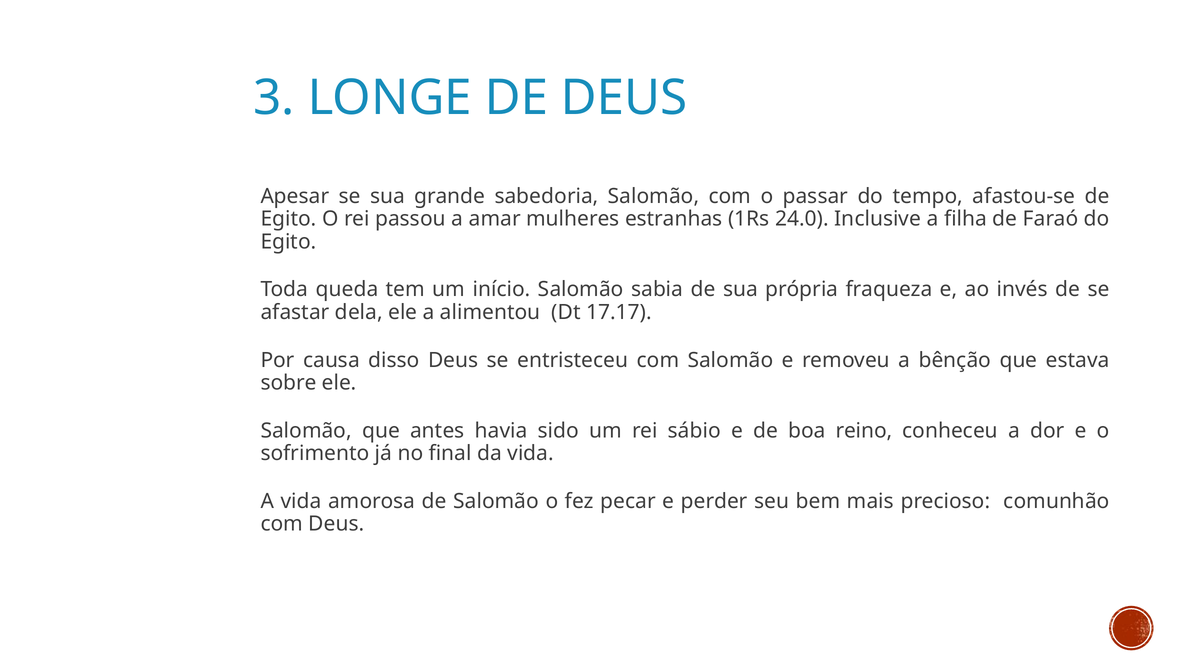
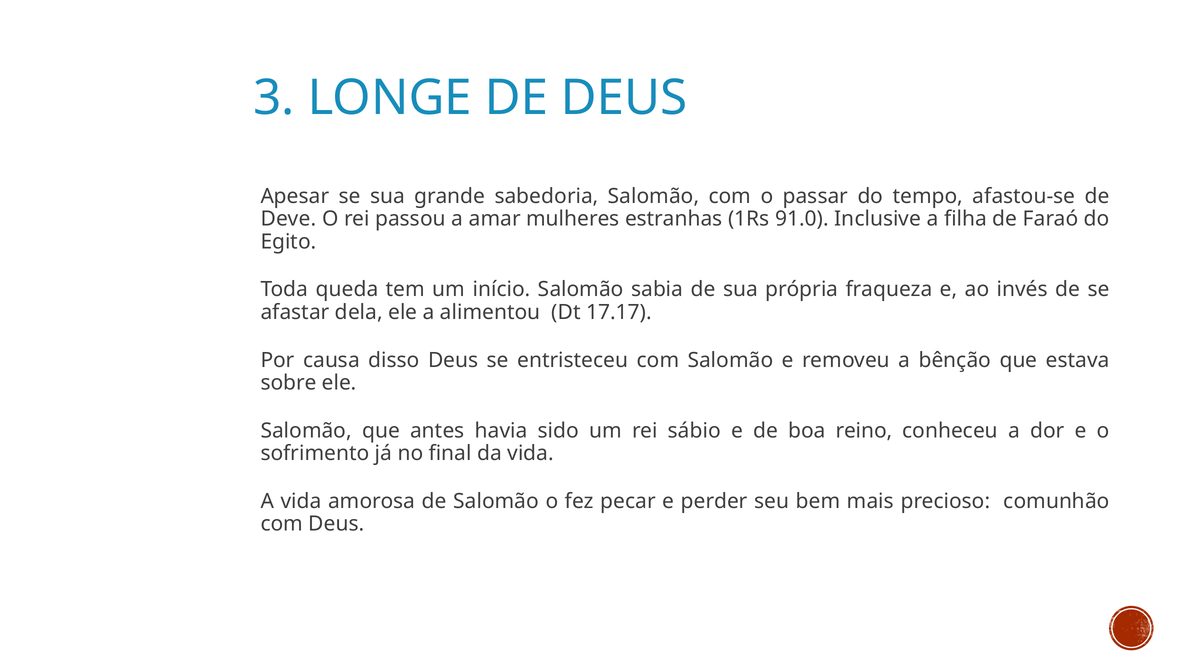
Egito at (289, 219): Egito -> Deve
24.0: 24.0 -> 91.0
